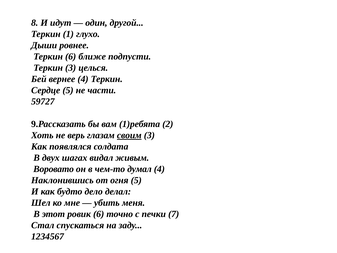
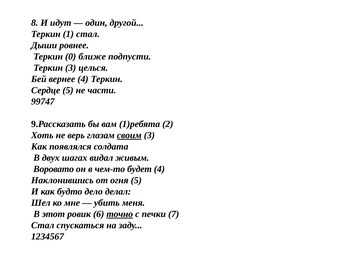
1 глухо: глухо -> стал
Теркин 6: 6 -> 0
59727: 59727 -> 99747
думал: думал -> будет
точно underline: none -> present
